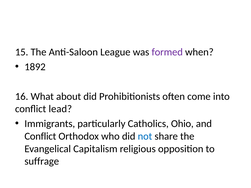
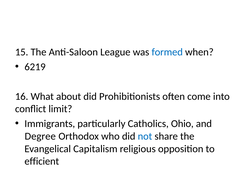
formed colour: purple -> blue
1892: 1892 -> 6219
lead: lead -> limit
Conflict at (40, 136): Conflict -> Degree
suffrage: suffrage -> efficient
